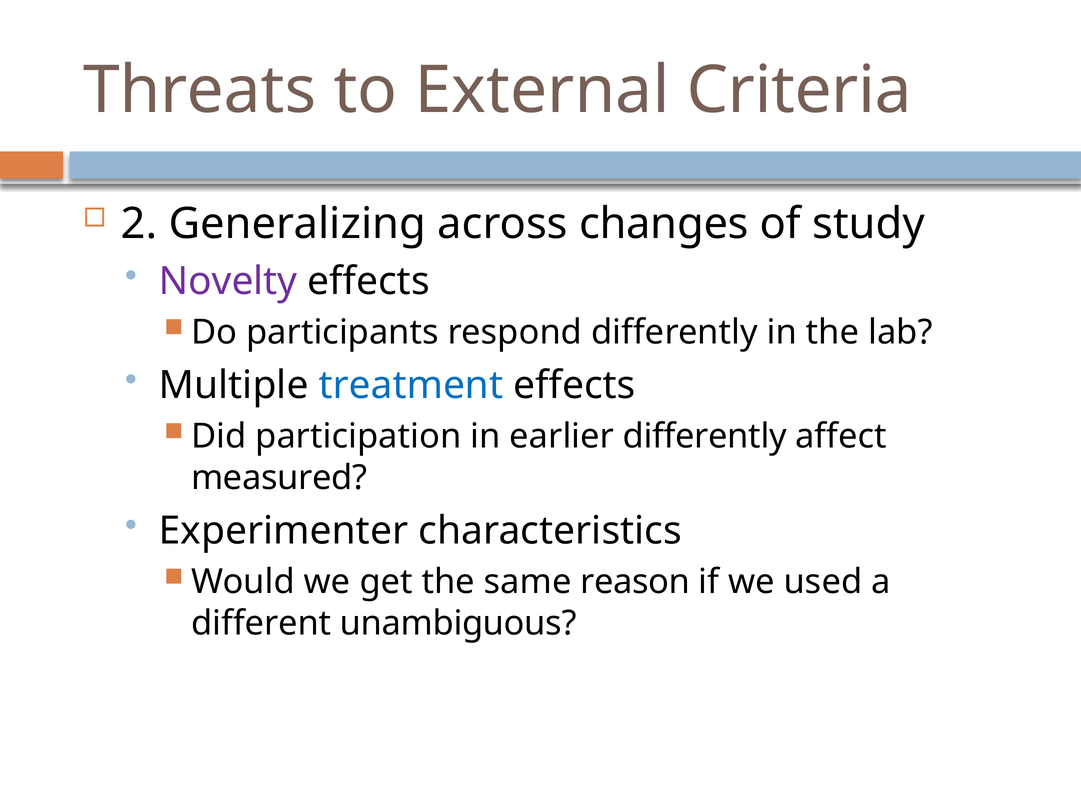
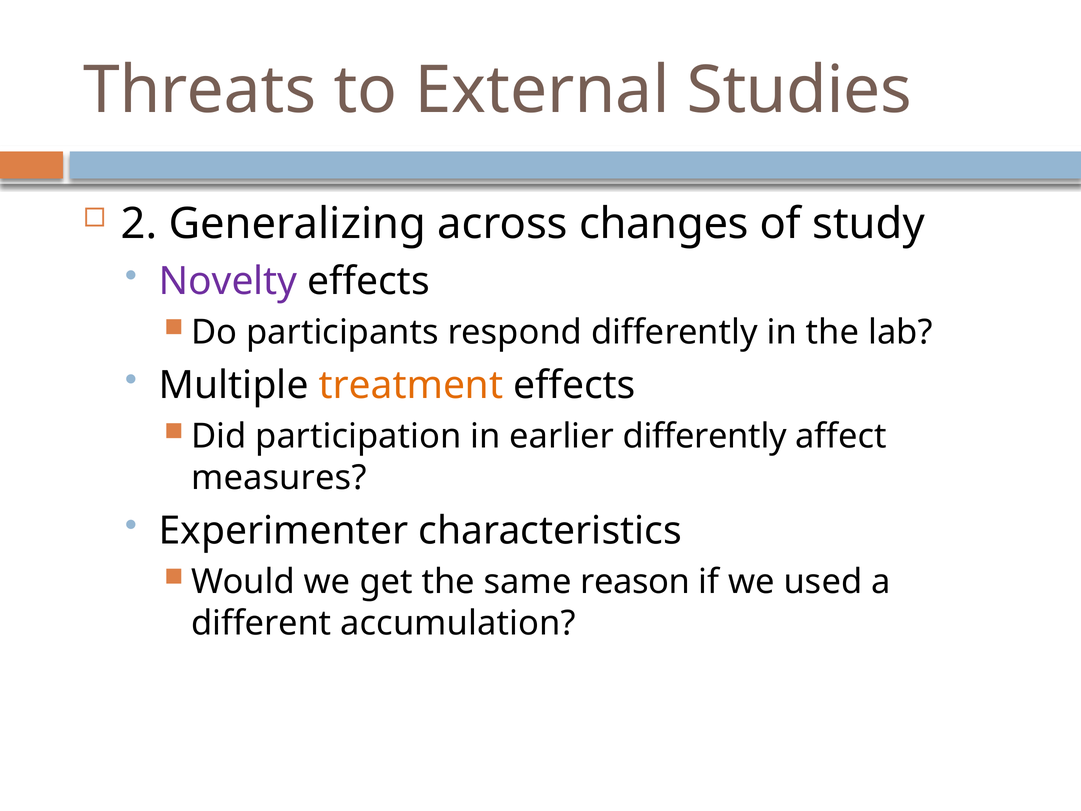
Criteria: Criteria -> Studies
treatment colour: blue -> orange
measured: measured -> measures
unambiguous: unambiguous -> accumulation
